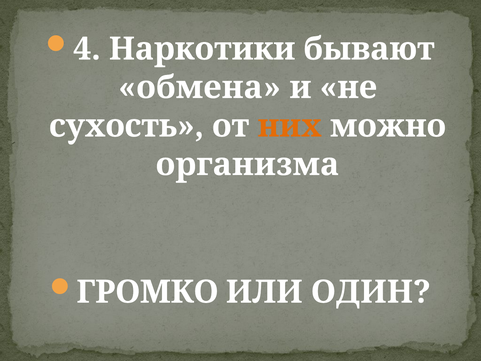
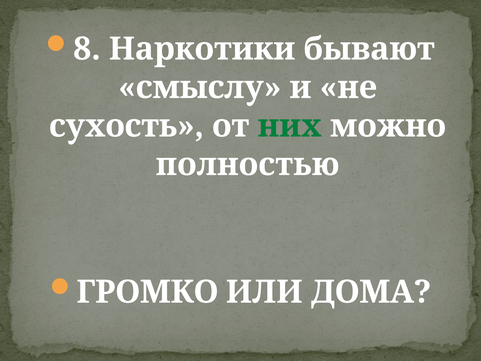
4: 4 -> 8
обмена: обмена -> смыслу
них colour: orange -> green
организма: организма -> полностью
ОДИН: ОДИН -> ДОМА
